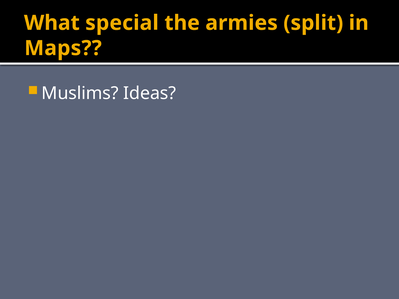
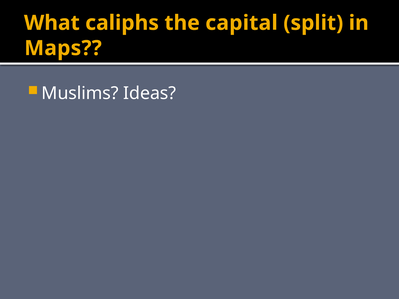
special: special -> caliphs
armies: armies -> capital
